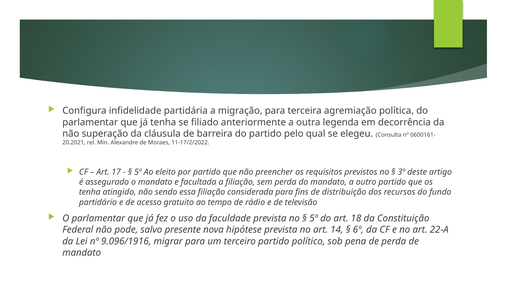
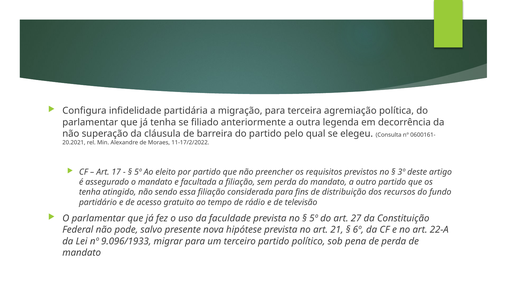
18: 18 -> 27
14: 14 -> 21
9.096/1916: 9.096/1916 -> 9.096/1933
